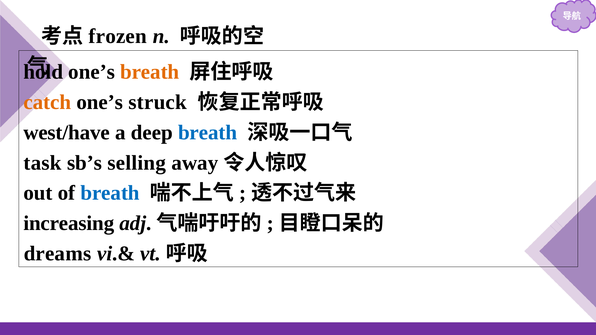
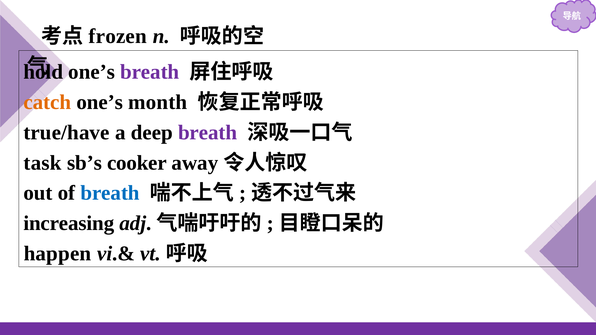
breath at (150, 72) colour: orange -> purple
struck: struck -> month
west/have: west/have -> true/have
breath at (208, 133) colour: blue -> purple
selling: selling -> cooker
dreams: dreams -> happen
